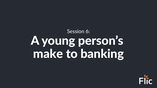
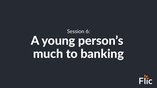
make: make -> much
